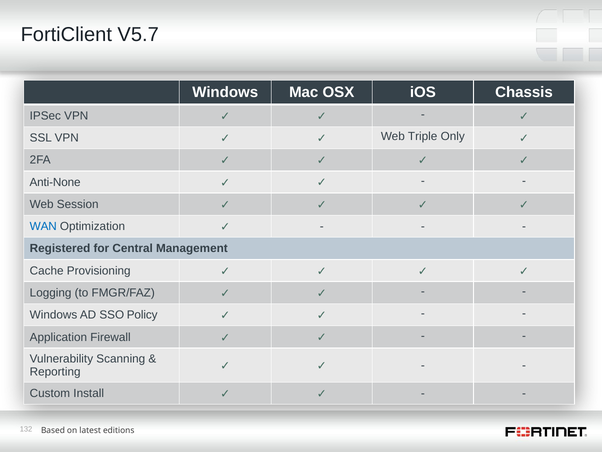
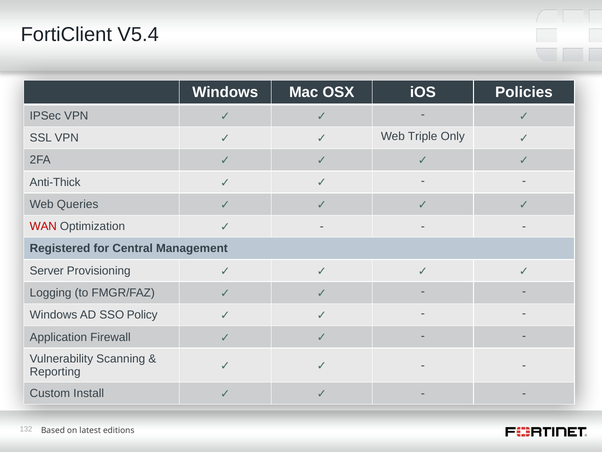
V5.7: V5.7 -> V5.4
Chassis: Chassis -> Policies
Anti-None: Anti-None -> Anti-Thick
Session: Session -> Queries
WAN colour: blue -> red
Cache: Cache -> Server
